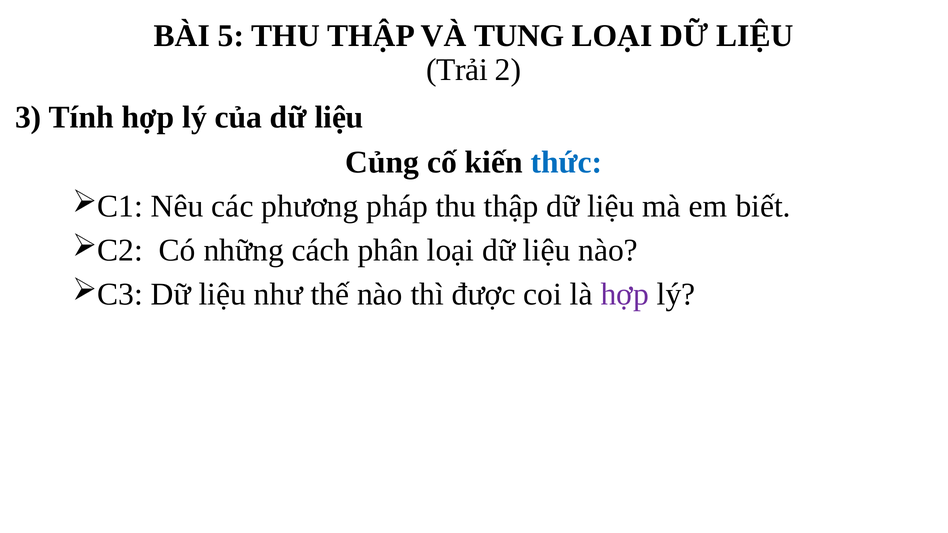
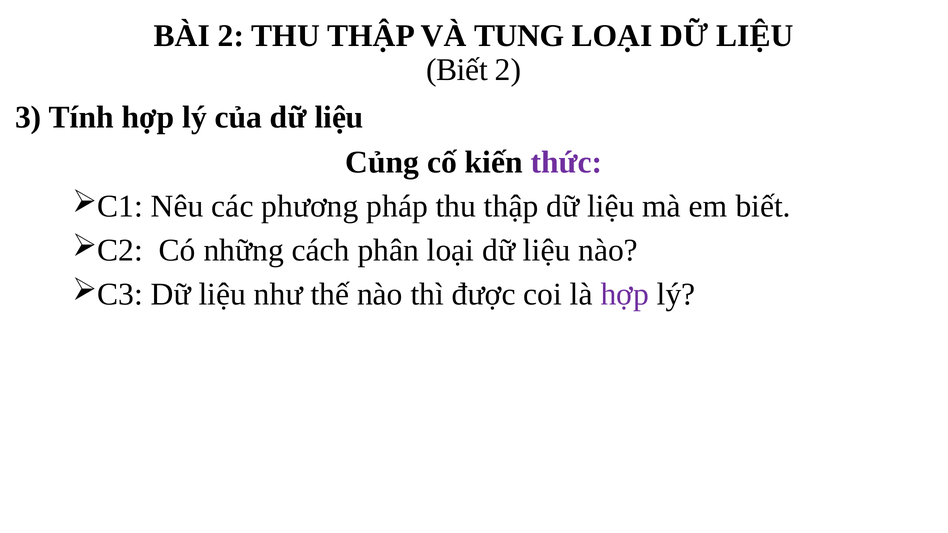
BÀI 5: 5 -> 2
Trải at (457, 70): Trải -> Biết
thức colour: blue -> purple
